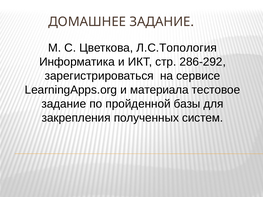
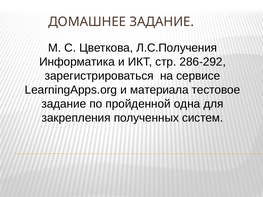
Л.С.Топология: Л.С.Топология -> Л.С.Получения
базы: базы -> одна
